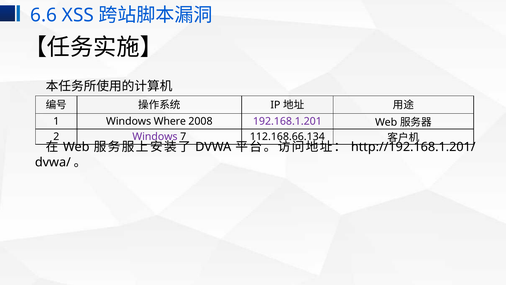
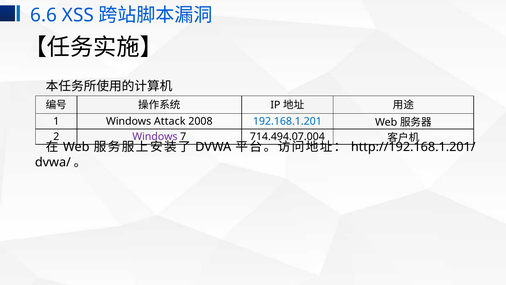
Where: Where -> Attack
192.168.1.201 colour: purple -> blue
112.168.66.134: 112.168.66.134 -> 714.494.07.004
